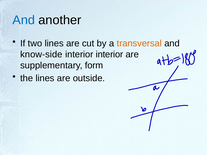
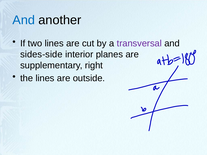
transversal colour: orange -> purple
know-side: know-side -> sides-side
interior interior: interior -> planes
form: form -> right
